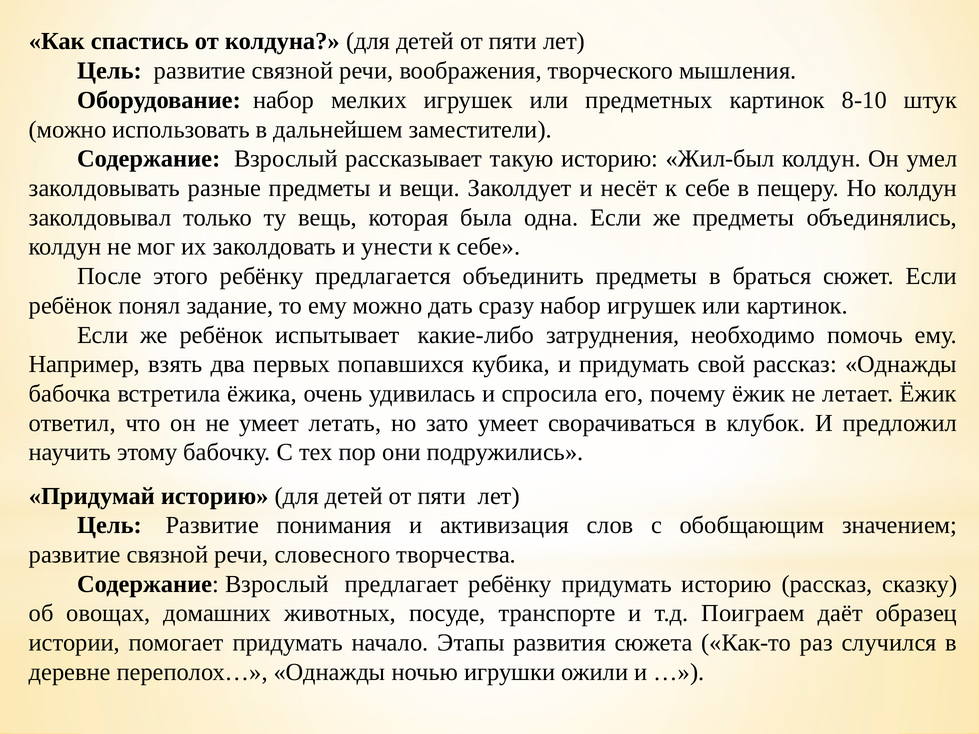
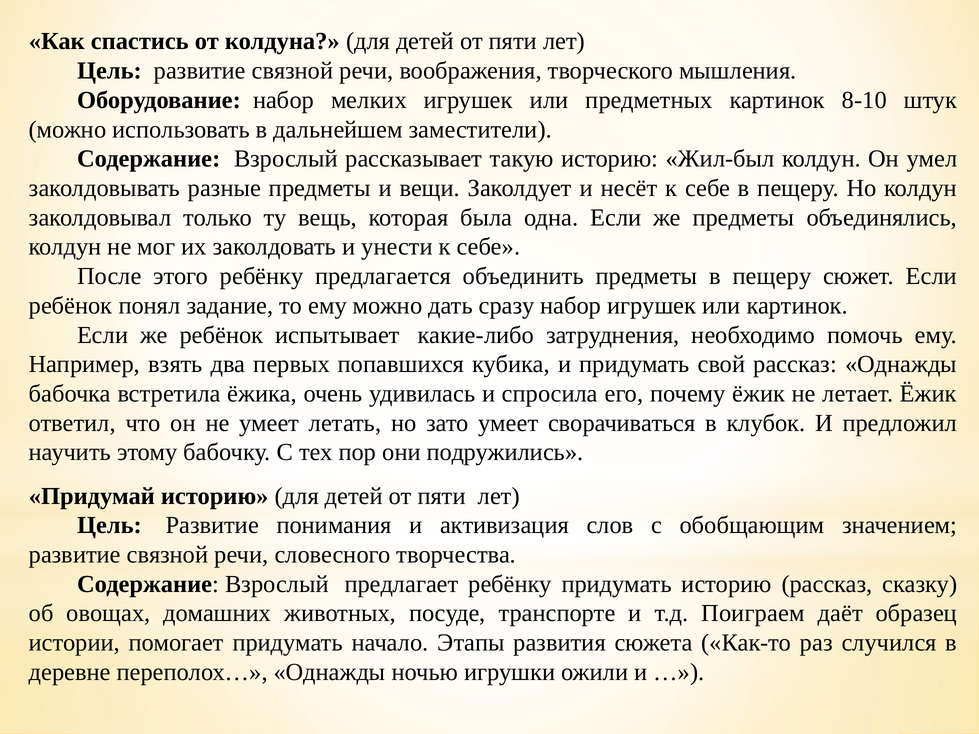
предметы в браться: браться -> пещеру
